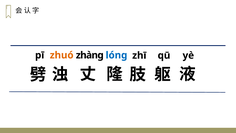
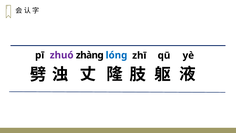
zhuó colour: orange -> purple
